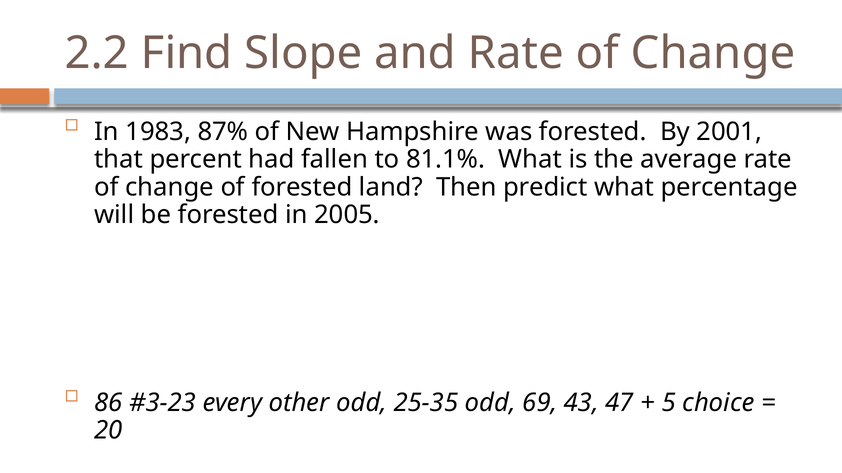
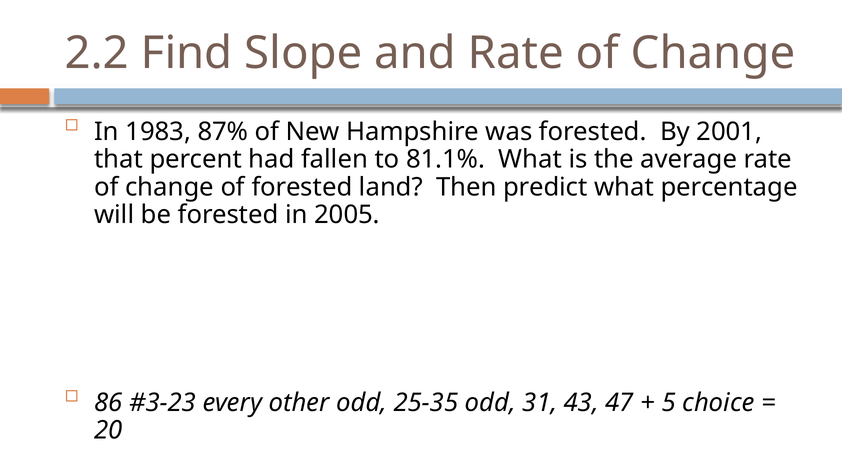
69: 69 -> 31
